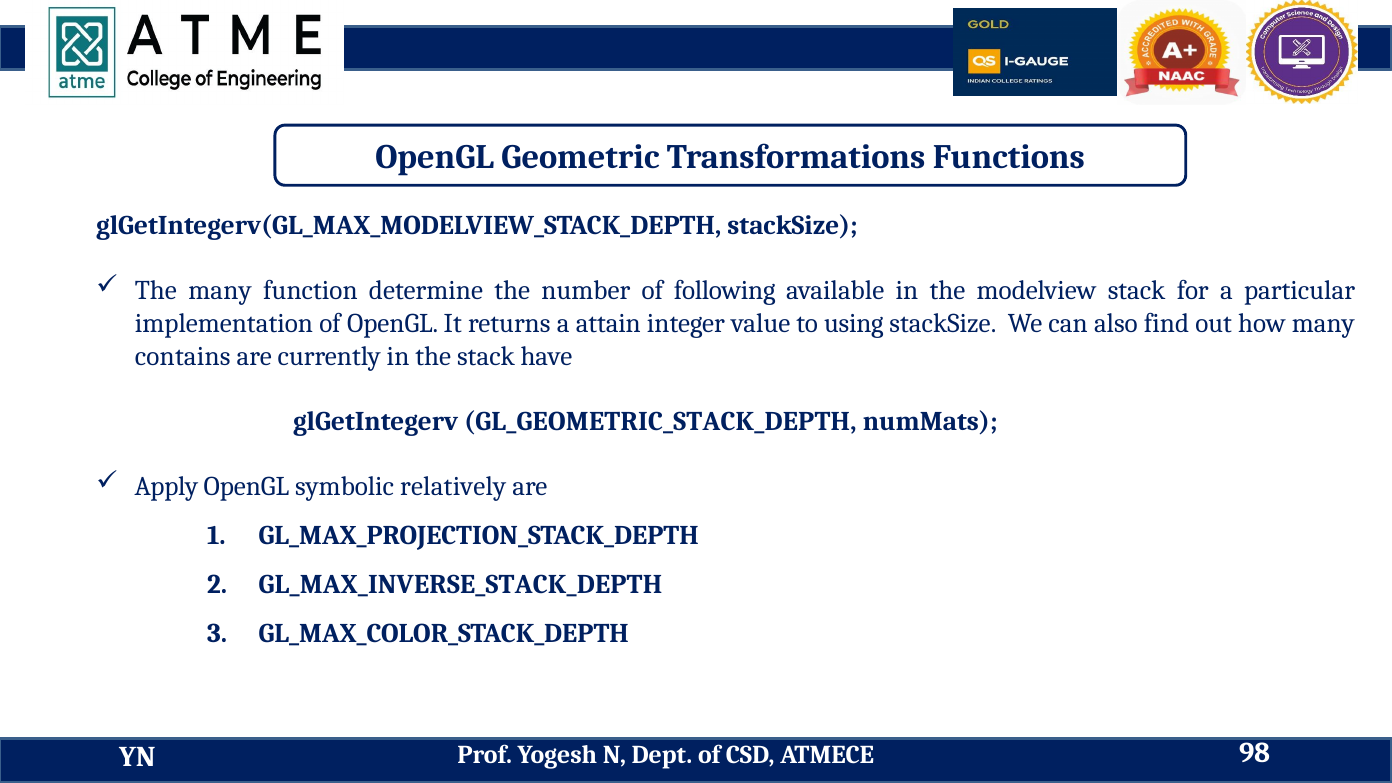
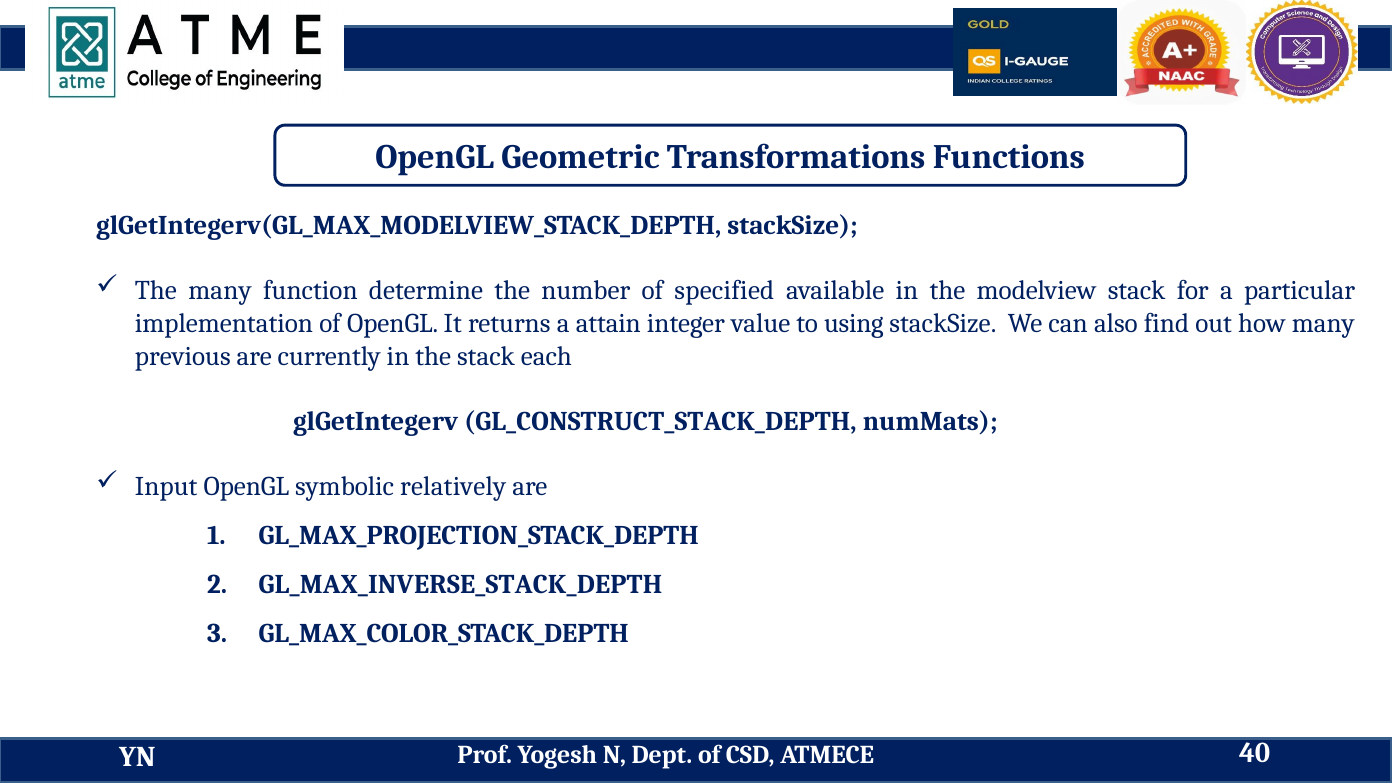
following: following -> specified
contains: contains -> previous
have: have -> each
GL_GEOMETRIC_STACK_DEPTH: GL_GEOMETRIC_STACK_DEPTH -> GL_CONSTRUCT_STACK_DEPTH
Apply: Apply -> Input
98: 98 -> 40
